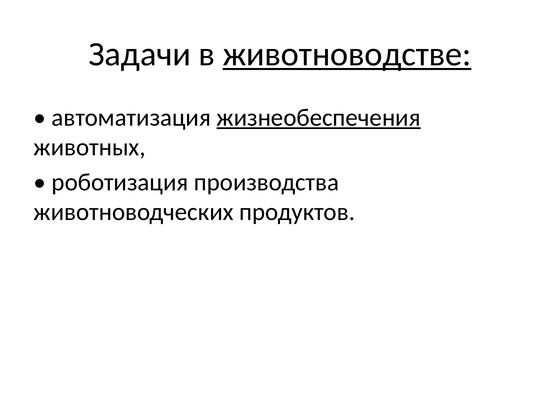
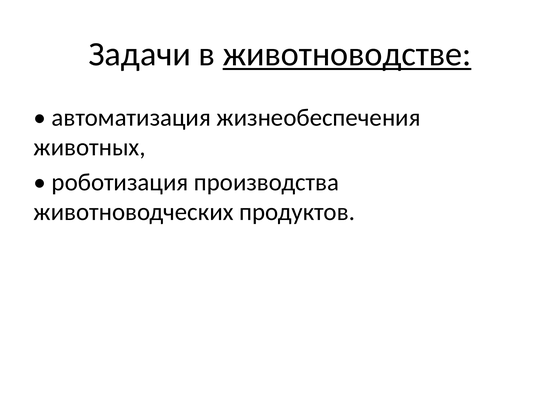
жизнеобеспечения underline: present -> none
